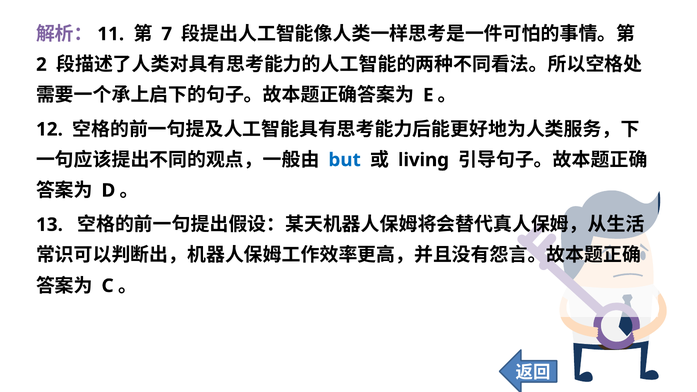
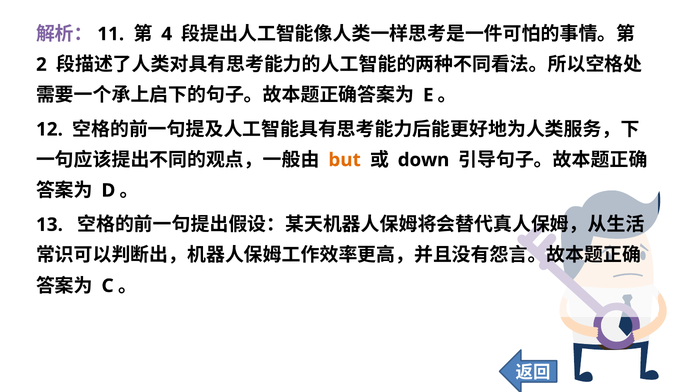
7: 7 -> 4
but colour: blue -> orange
living: living -> down
